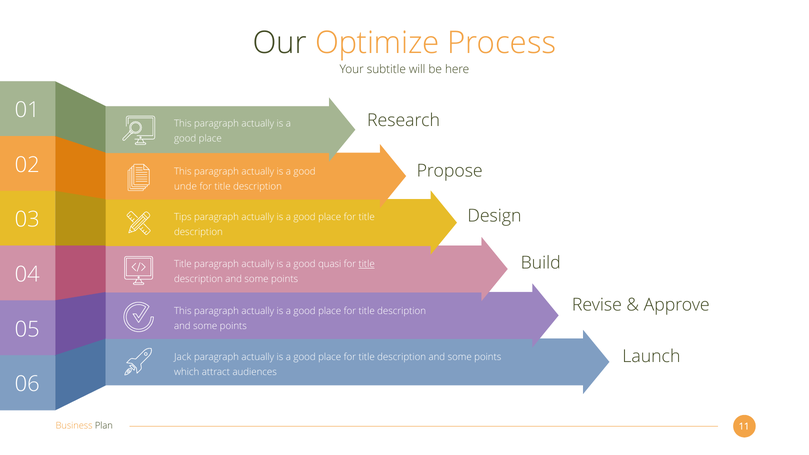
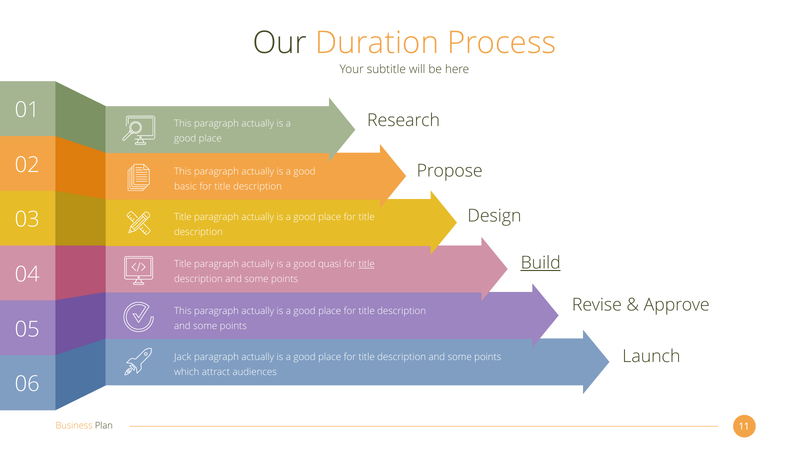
Optimize: Optimize -> Duration
unde: unde -> basic
Tips at (183, 217): Tips -> Title
Build underline: none -> present
